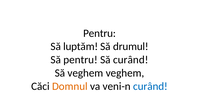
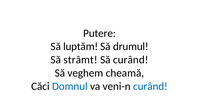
Pentru at (100, 33): Pentru -> Putere
Să pentru: pentru -> strâmt
veghem veghem: veghem -> cheamă
Domnul colour: orange -> blue
